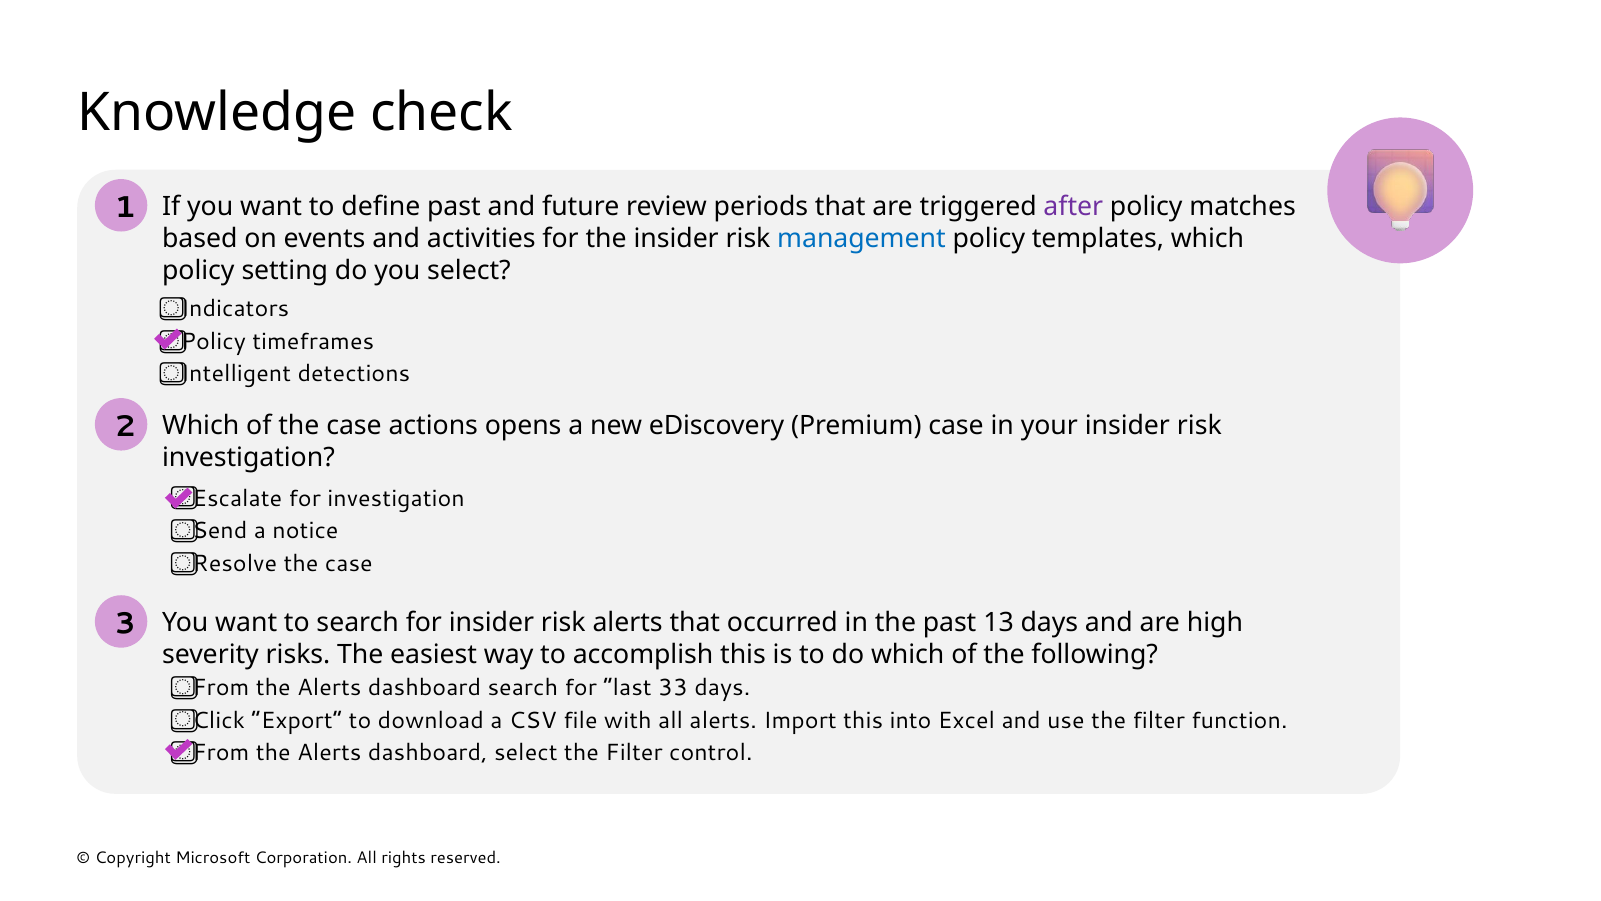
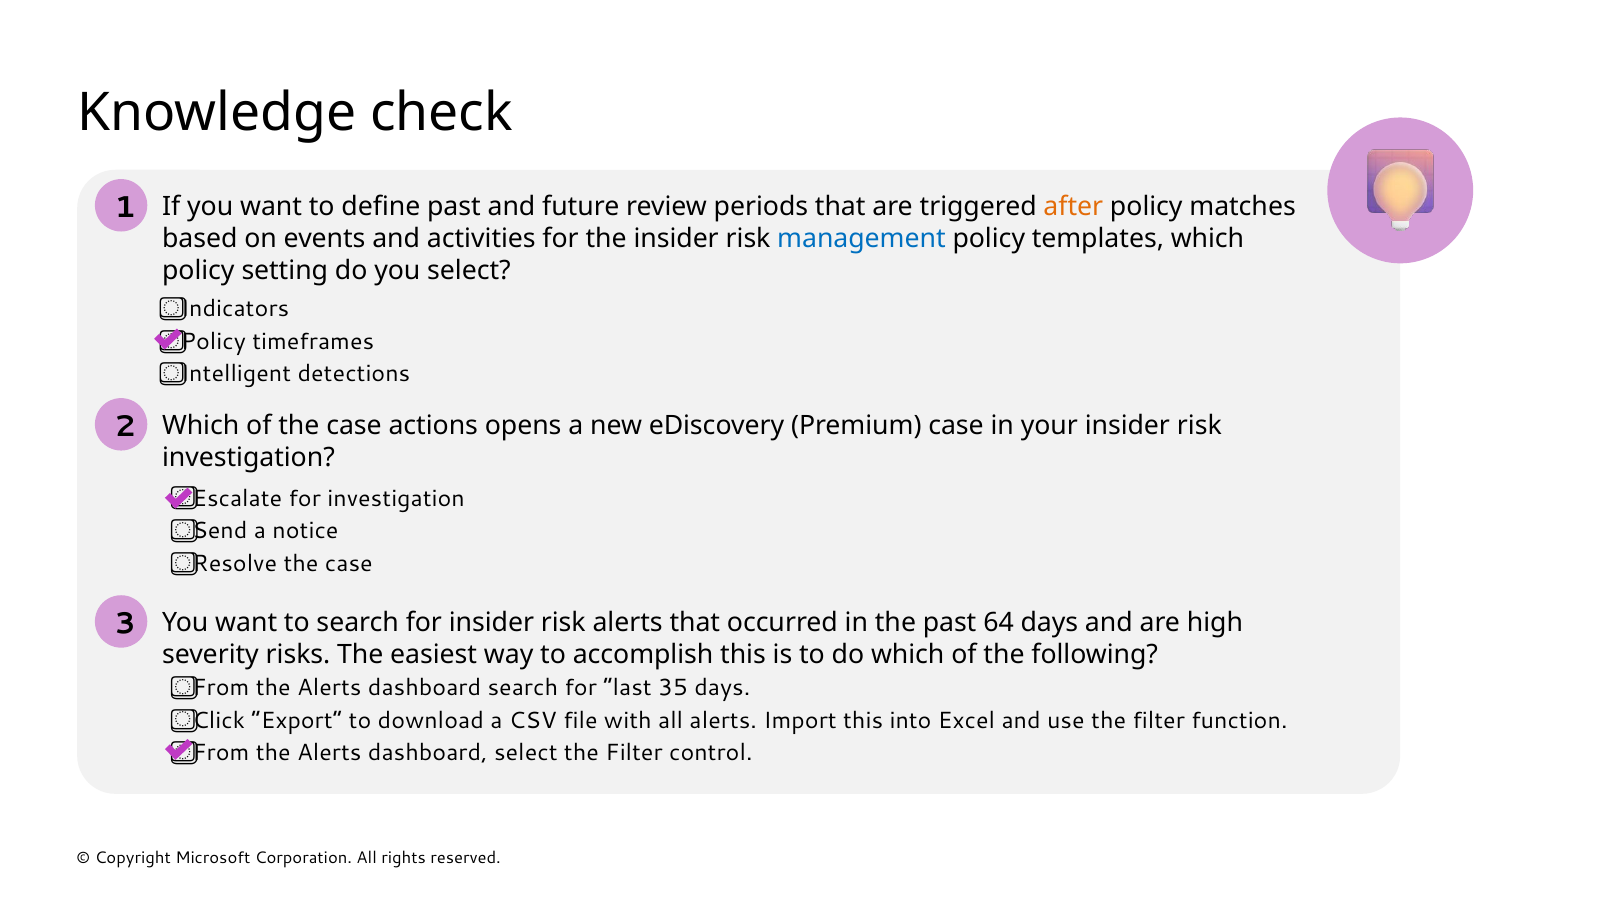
after colour: purple -> orange
13: 13 -> 64
33: 33 -> 35
